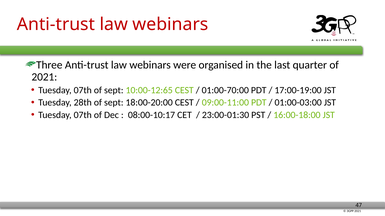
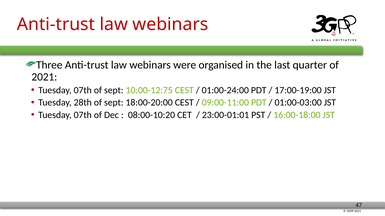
10:00-12:65: 10:00-12:65 -> 10:00-12:75
01:00-70:00: 01:00-70:00 -> 01:00-24:00
08:00-10:17: 08:00-10:17 -> 08:00-10:20
23:00-01:30: 23:00-01:30 -> 23:00-01:01
